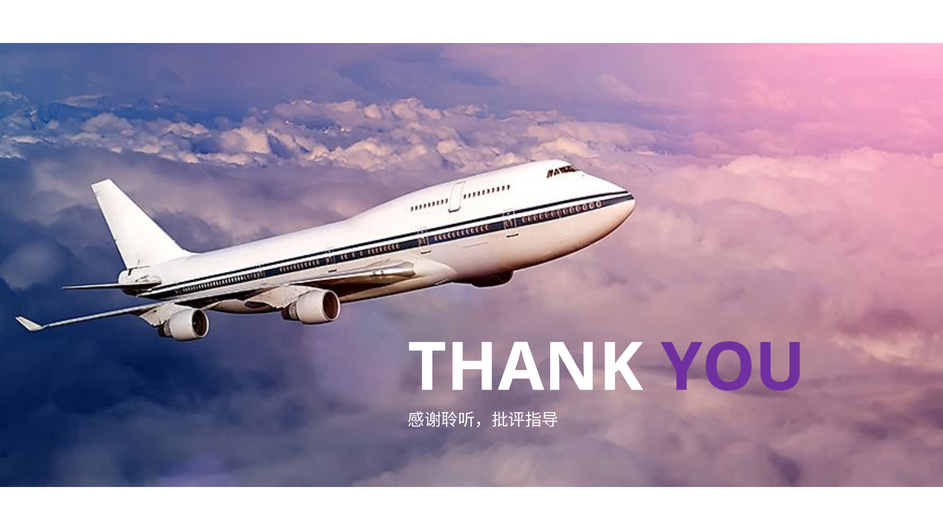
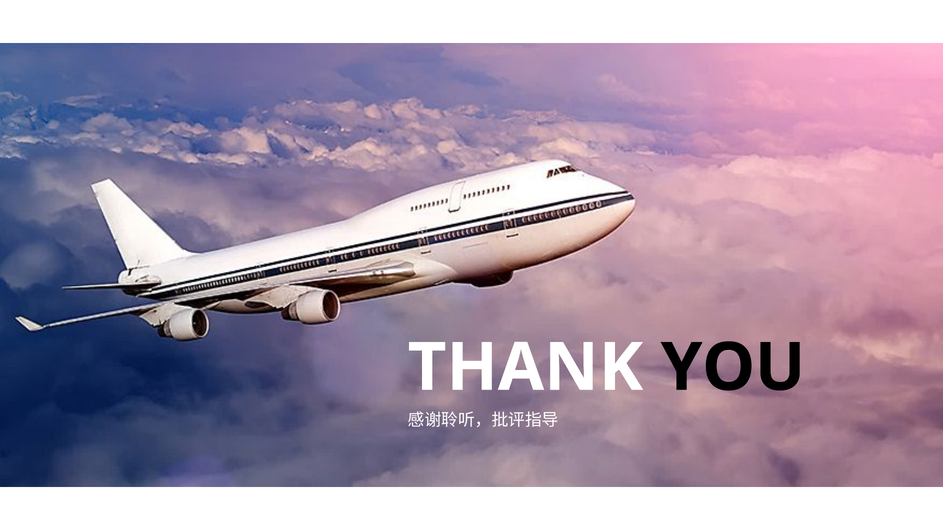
YOU colour: purple -> black
